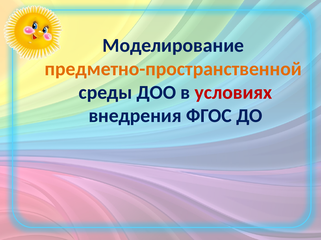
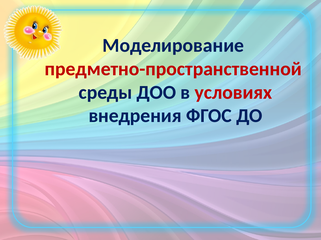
предметно-пространственной colour: orange -> red
